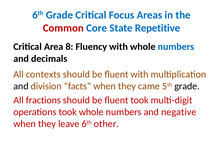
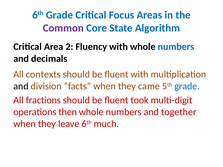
Common colour: red -> purple
Repetitive: Repetitive -> Algorithm
8: 8 -> 2
grade at (187, 86) colour: black -> blue
operations took: took -> then
negative: negative -> together
other: other -> much
